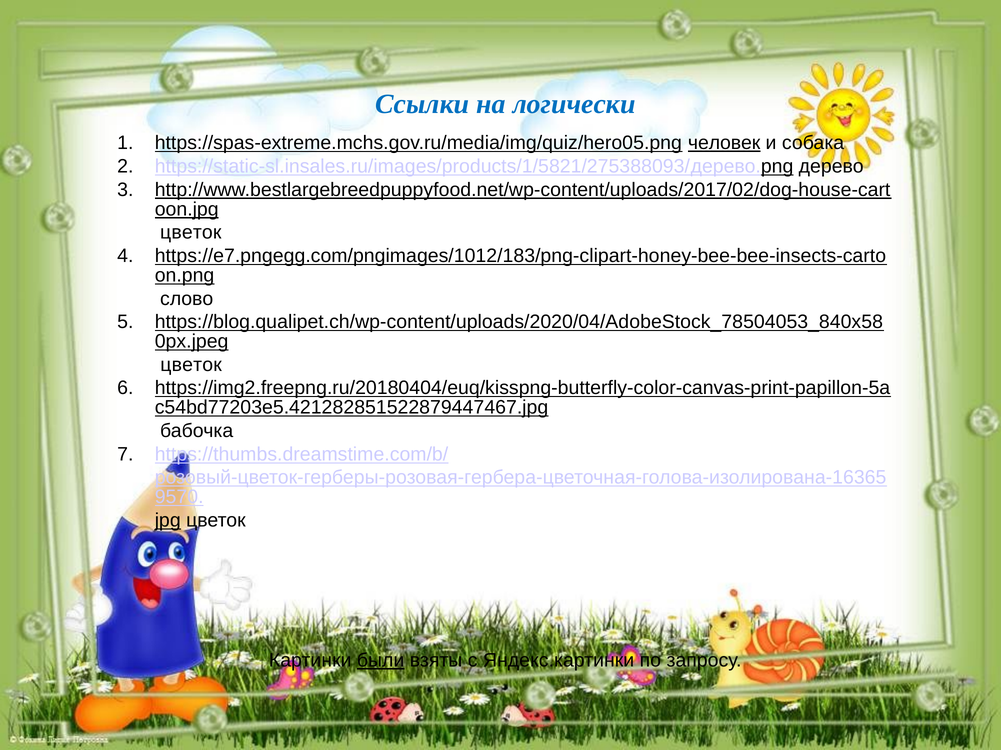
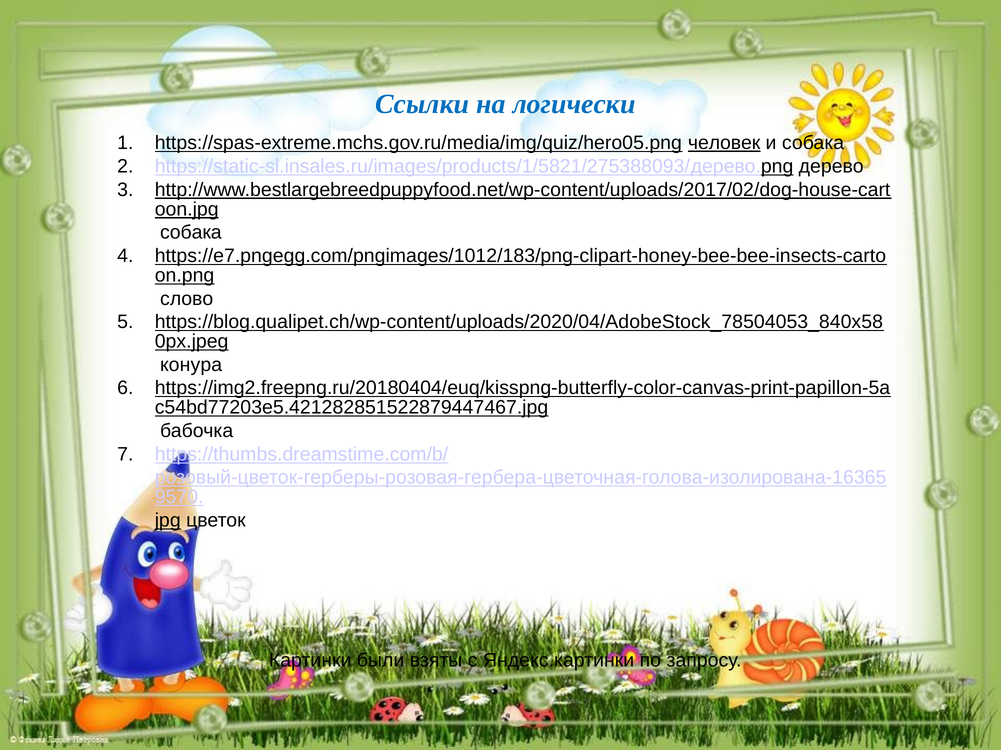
цветок at (191, 233): цветок -> собака
цветок at (191, 365): цветок -> конура
были underline: present -> none
